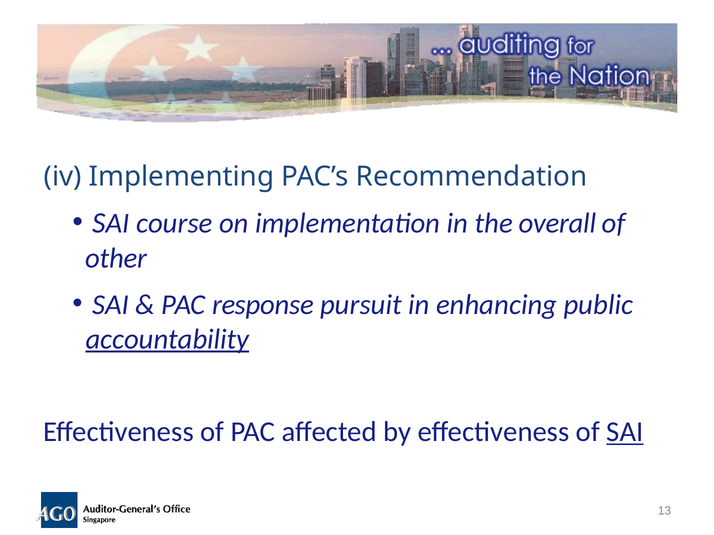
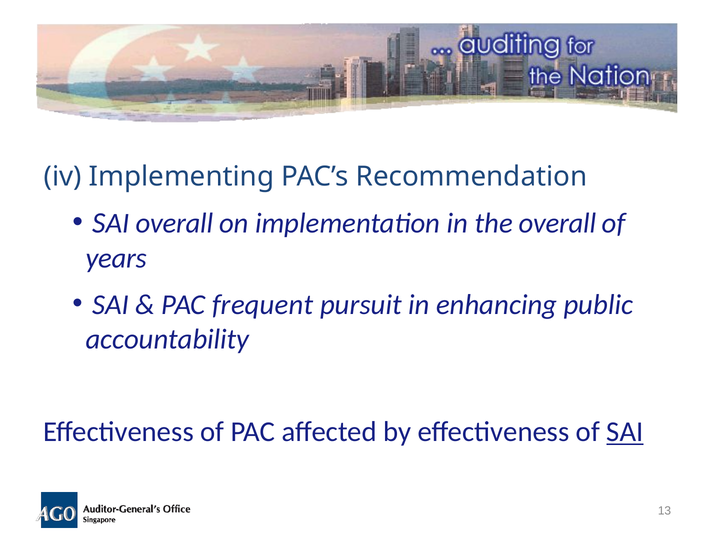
SAI course: course -> overall
other: other -> years
response: response -> frequent
accountability underline: present -> none
